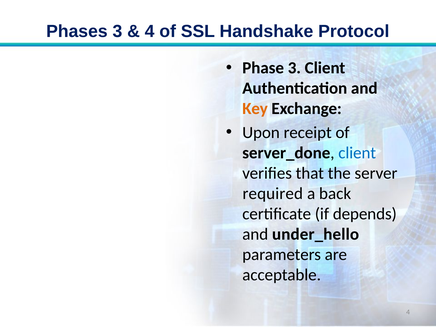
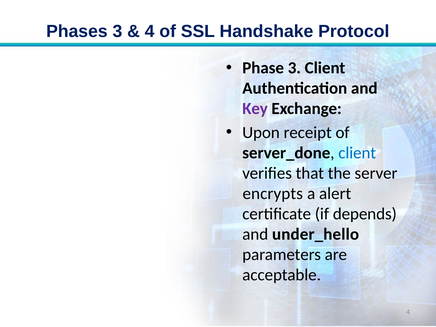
Key colour: orange -> purple
required: required -> encrypts
back: back -> alert
